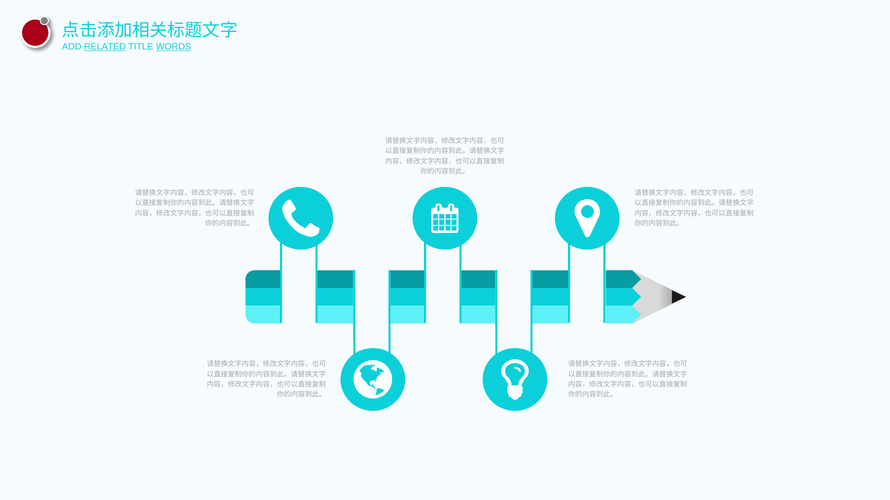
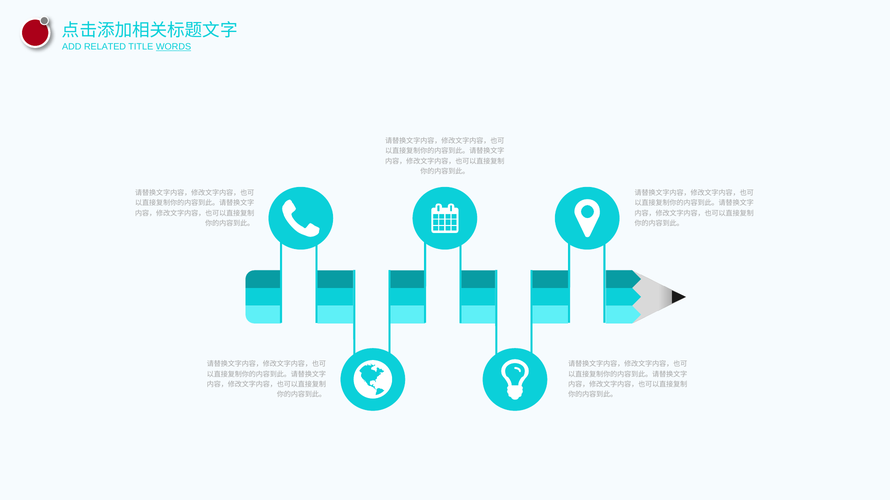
RELATED underline: present -> none
